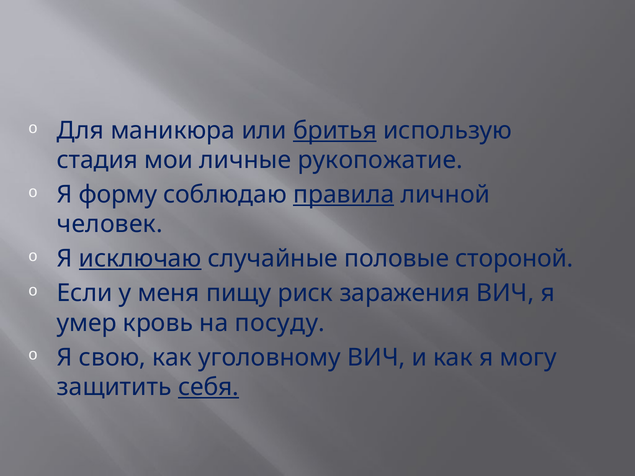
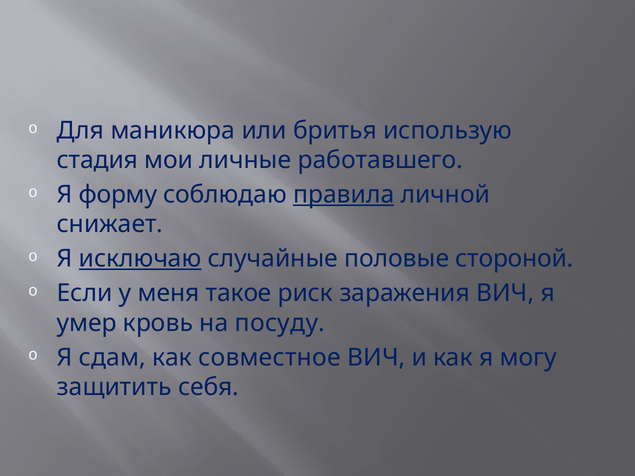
бритья underline: present -> none
рукопожатие: рукопожатие -> работавшего
человек: человек -> снижает
пищу: пищу -> такое
свою: свою -> сдам
уголовному: уголовному -> совместное
себя underline: present -> none
